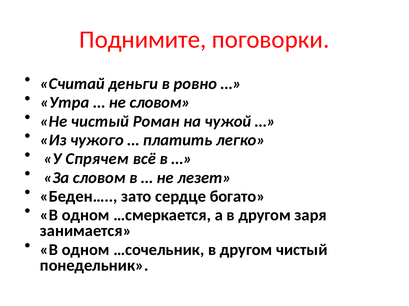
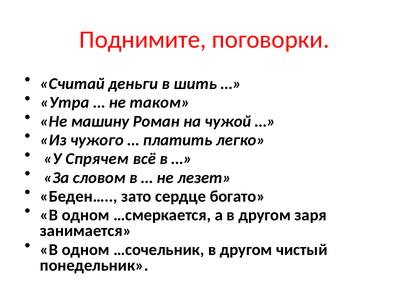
ровно: ровно -> шить
не словом: словом -> таком
Не чистый: чистый -> машину
